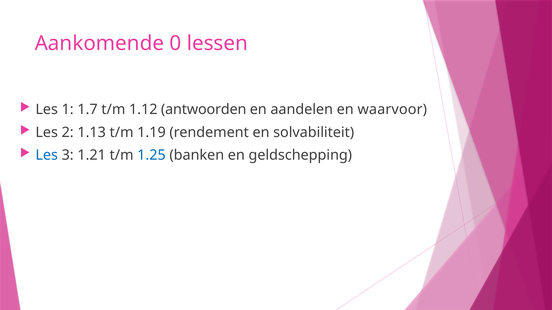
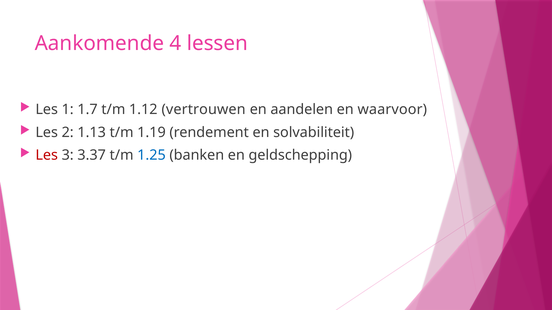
0: 0 -> 4
antwoorden: antwoorden -> vertrouwen
Les at (47, 155) colour: blue -> red
1.21: 1.21 -> 3.37
